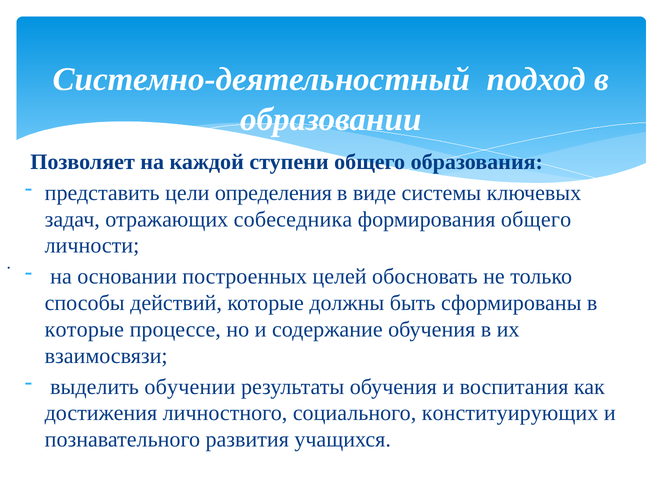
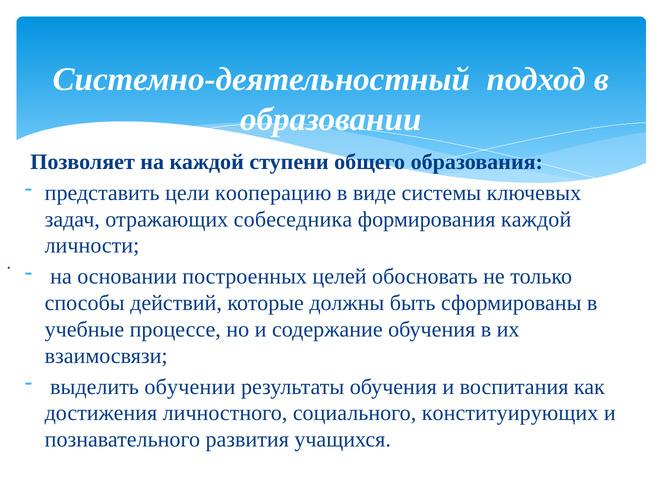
определения: определения -> кооперацию
формирования общего: общего -> каждой
которые at (84, 330): которые -> учебные
